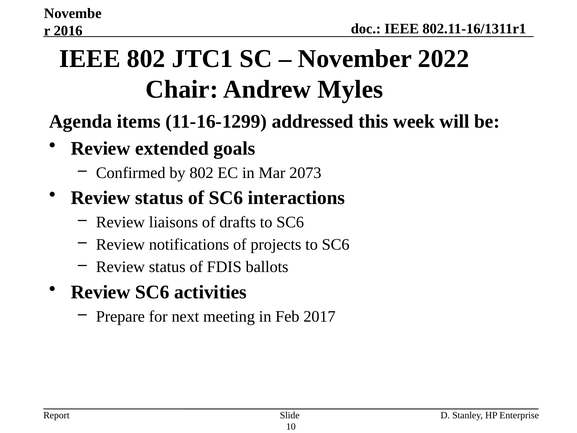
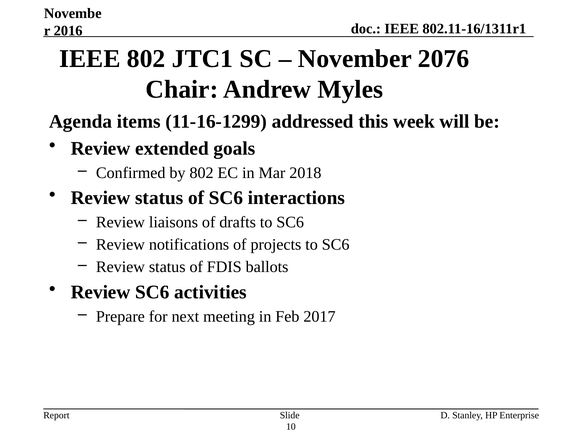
2022: 2022 -> 2076
2073: 2073 -> 2018
